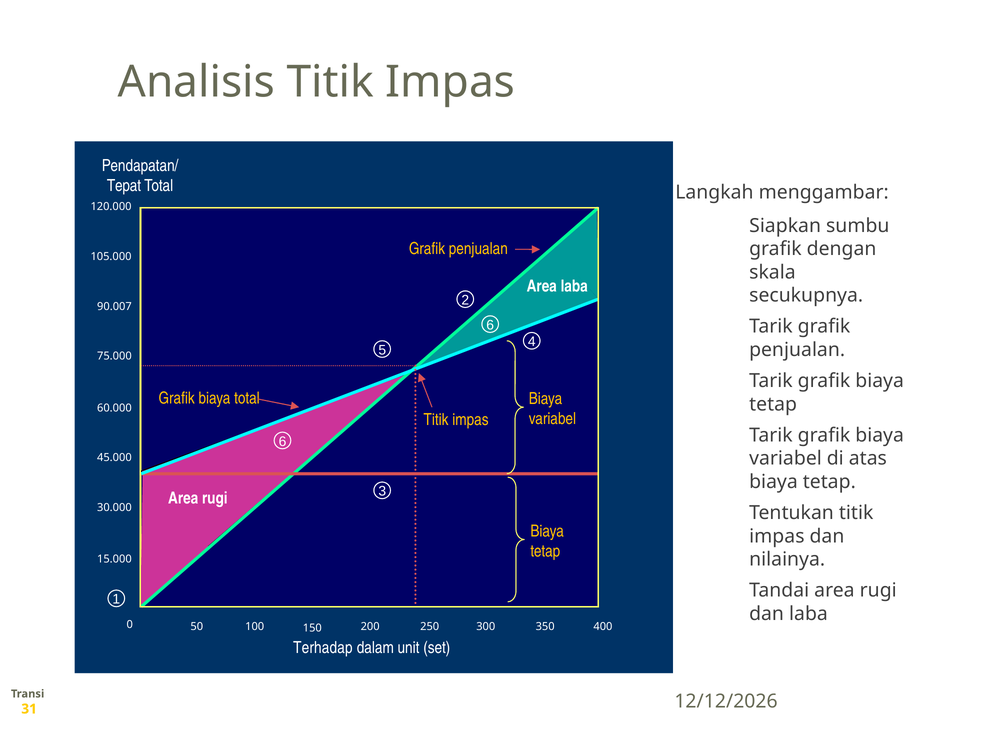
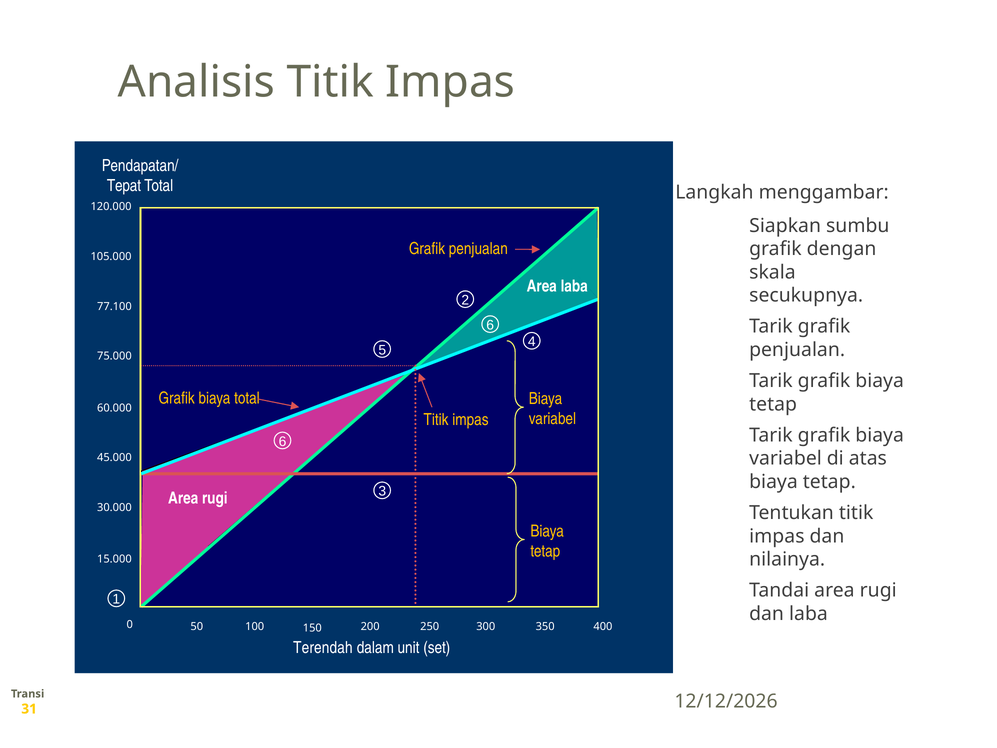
90.007: 90.007 -> 77.100
Terhadap: Terhadap -> Terendah
